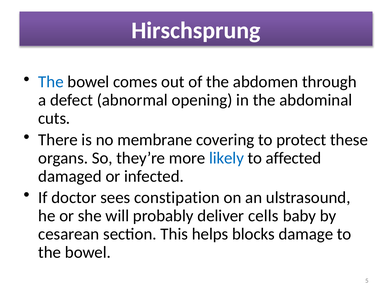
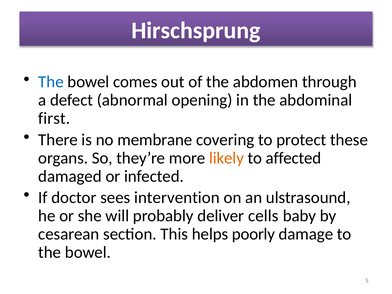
cuts: cuts -> first
likely colour: blue -> orange
constipation: constipation -> intervention
blocks: blocks -> poorly
